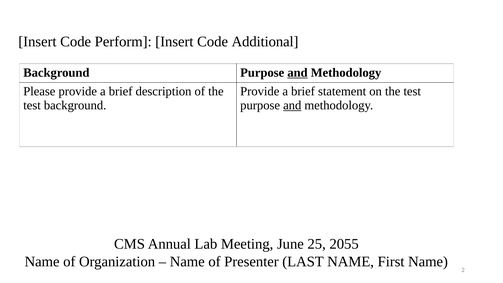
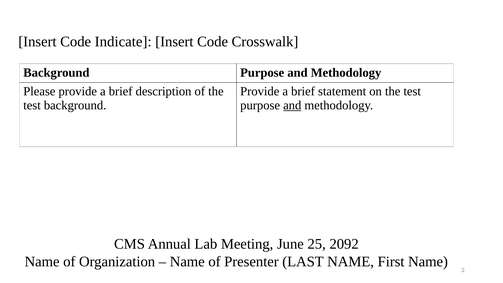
Perform: Perform -> Indicate
Additional: Additional -> Crosswalk
and at (298, 73) underline: present -> none
2055: 2055 -> 2092
